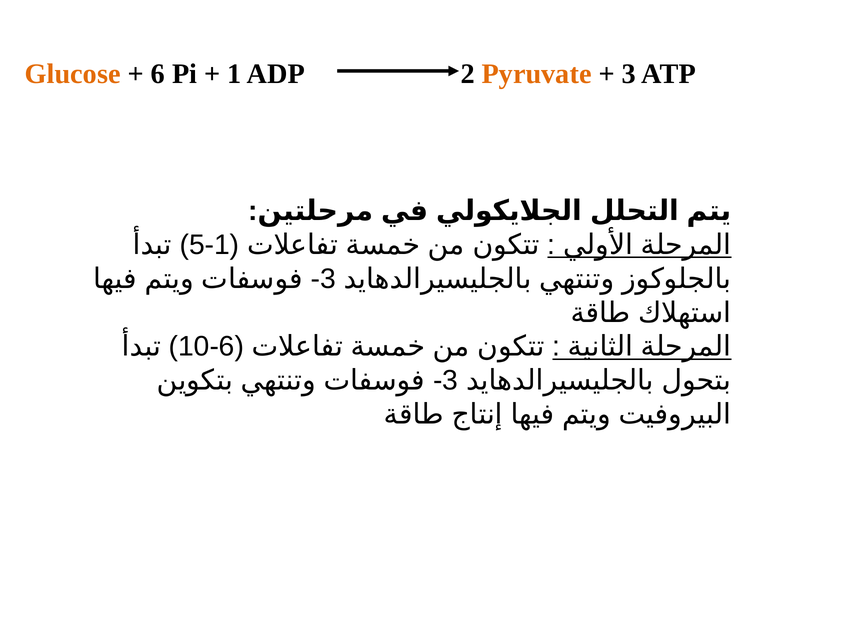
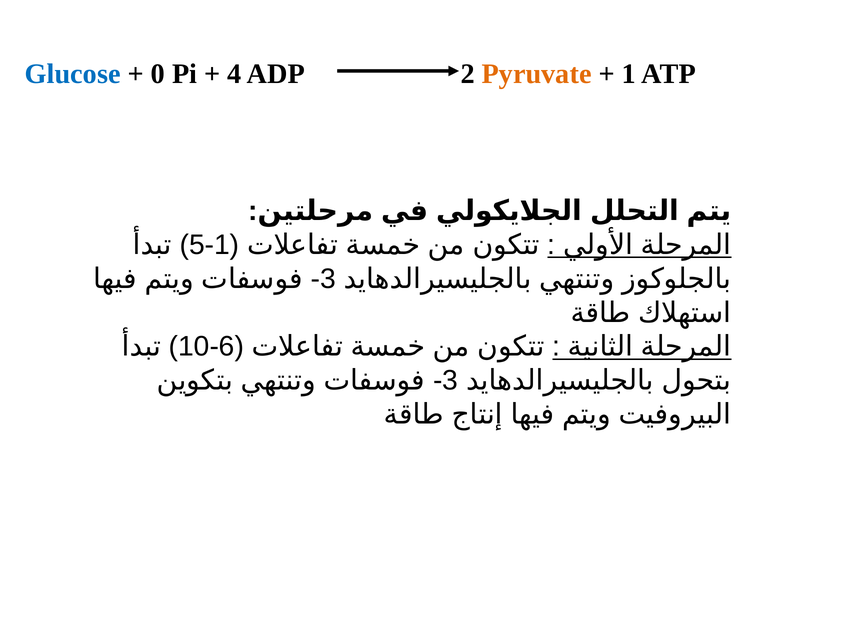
Glucose colour: orange -> blue
6 at (158, 74): 6 -> 0
1 at (234, 74): 1 -> 4
3 at (629, 74): 3 -> 1
